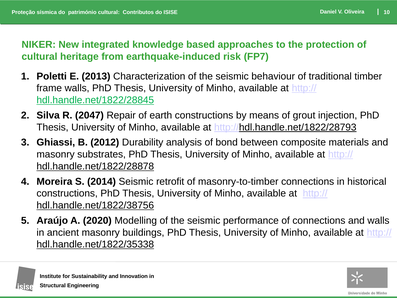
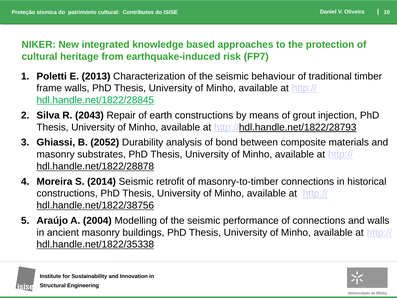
2047: 2047 -> 2043
2012: 2012 -> 2052
2020: 2020 -> 2004
